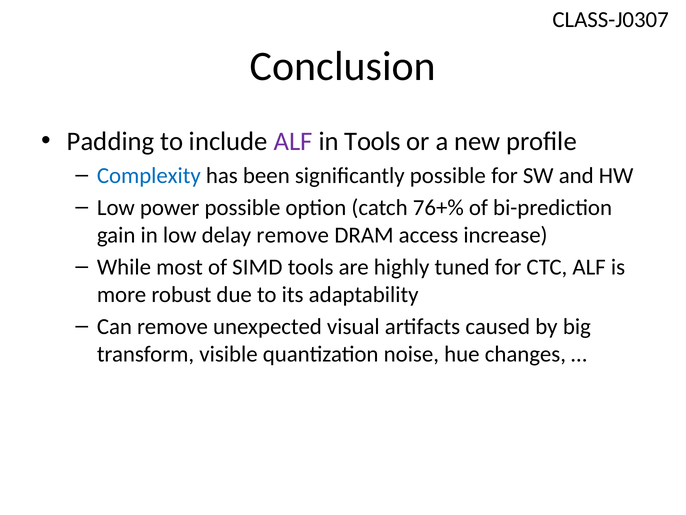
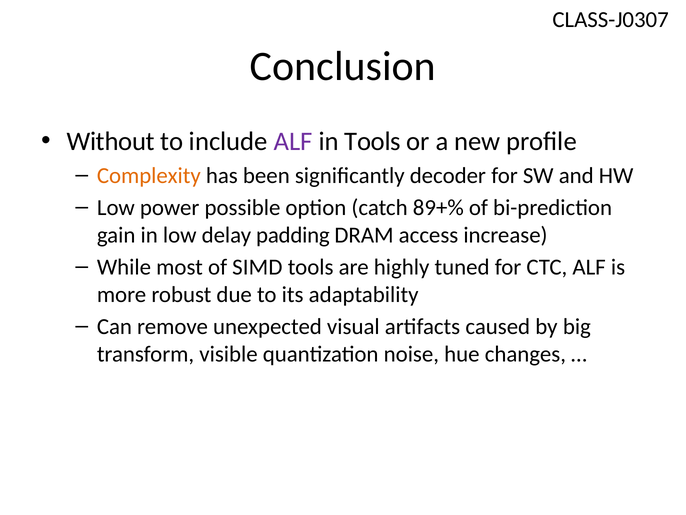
Padding: Padding -> Without
Complexity colour: blue -> orange
significantly possible: possible -> decoder
76+%: 76+% -> 89+%
delay remove: remove -> padding
